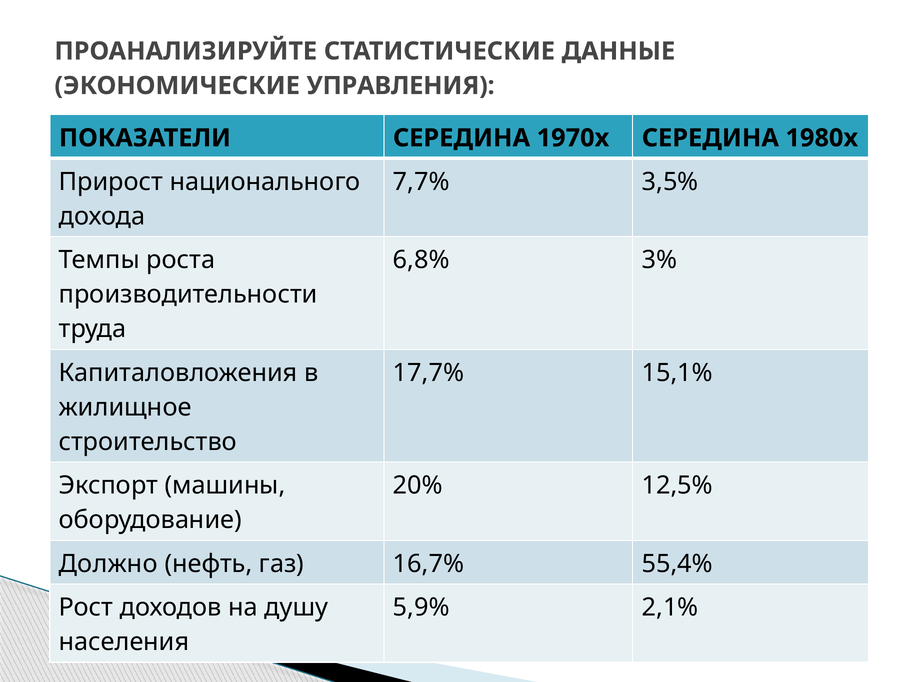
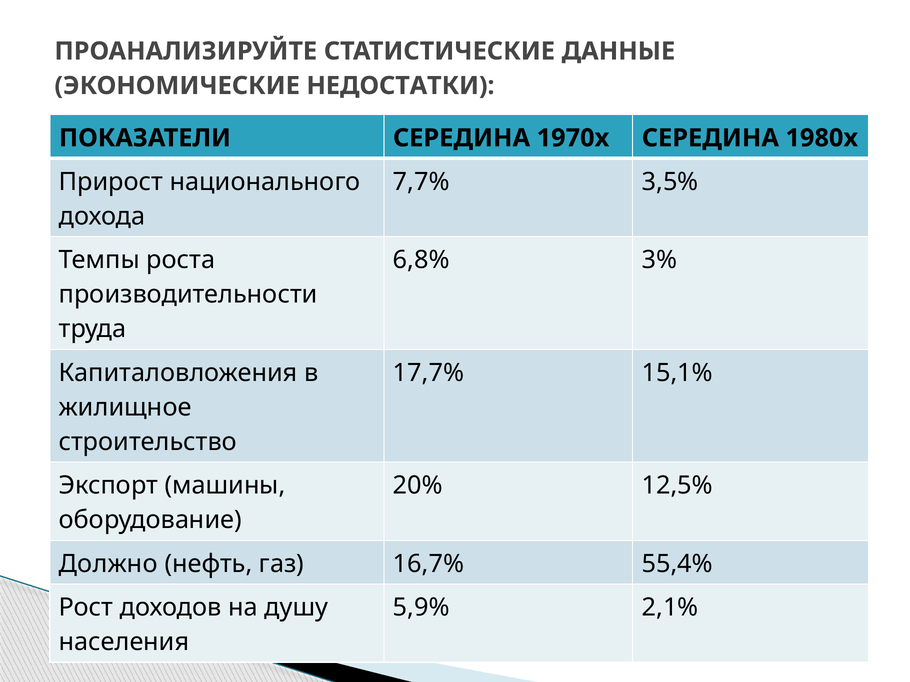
УПРАВЛЕНИЯ: УПРАВЛЕНИЯ -> НЕДОСТАТКИ
